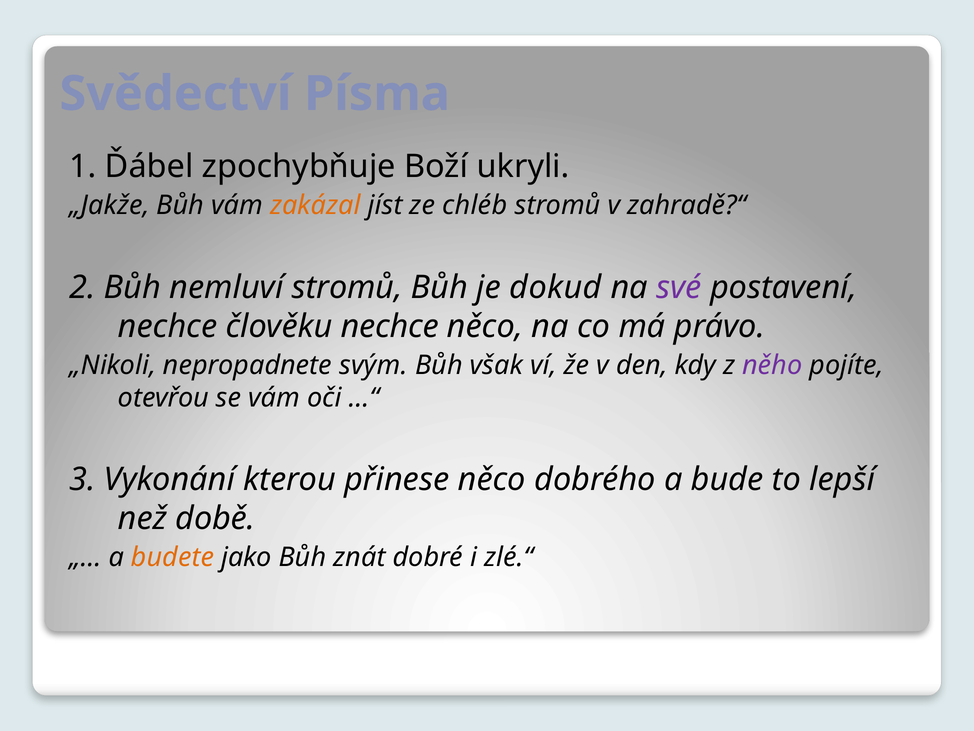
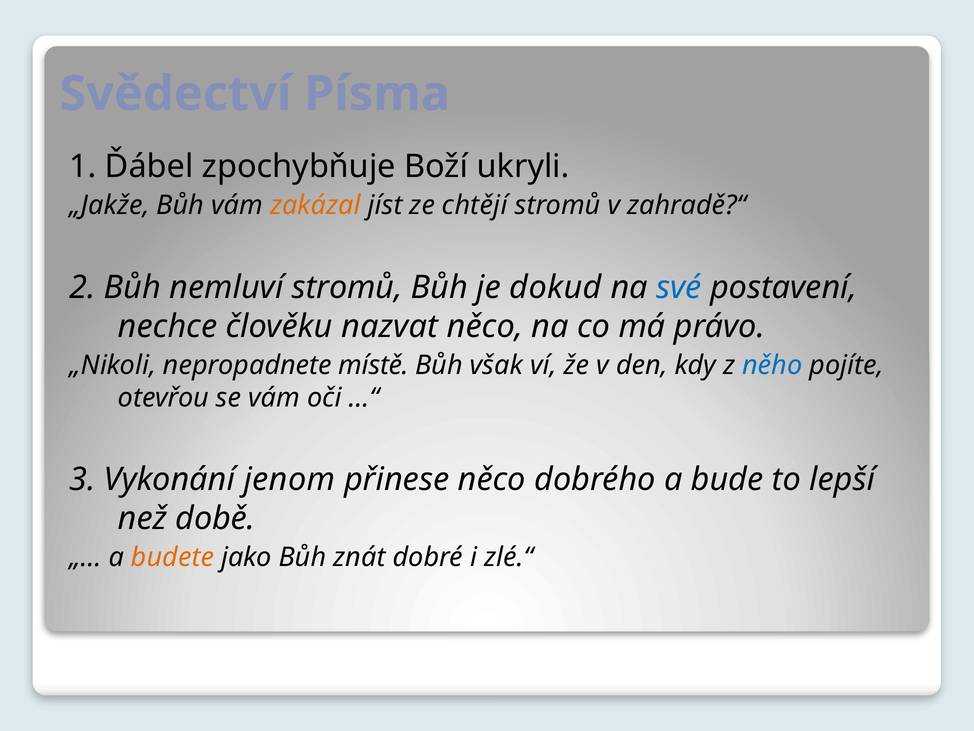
chléb: chléb -> chtějí
své colour: purple -> blue
člověku nechce: nechce -> nazvat
svým: svým -> místě
něho colour: purple -> blue
kterou: kterou -> jenom
